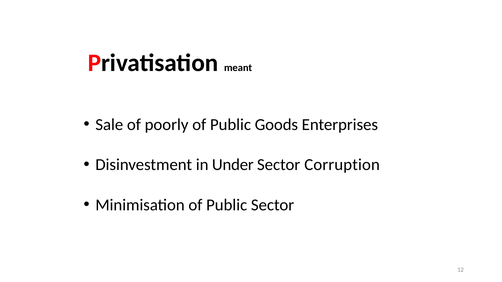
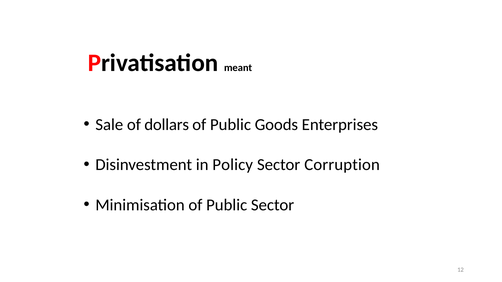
poorly: poorly -> dollars
Under: Under -> Policy
